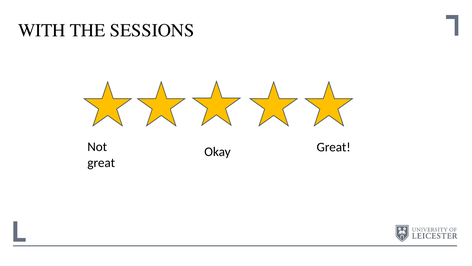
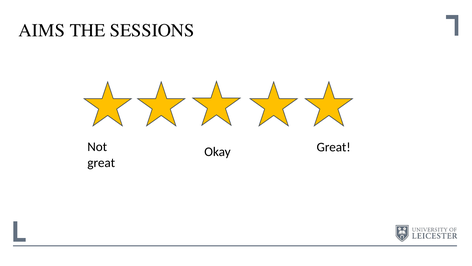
WITH: WITH -> AIMS
